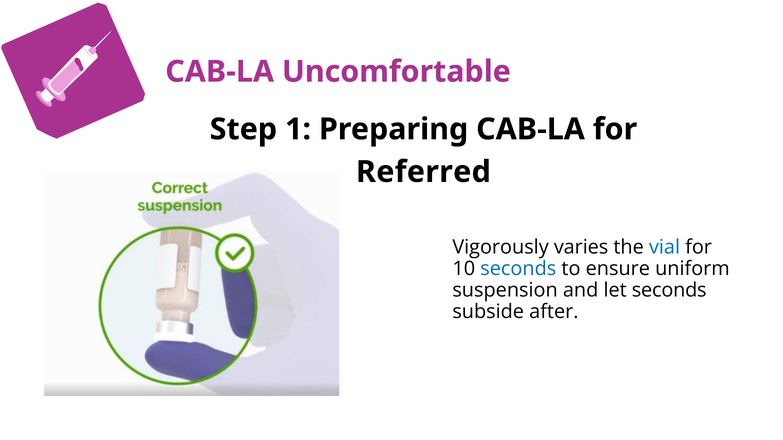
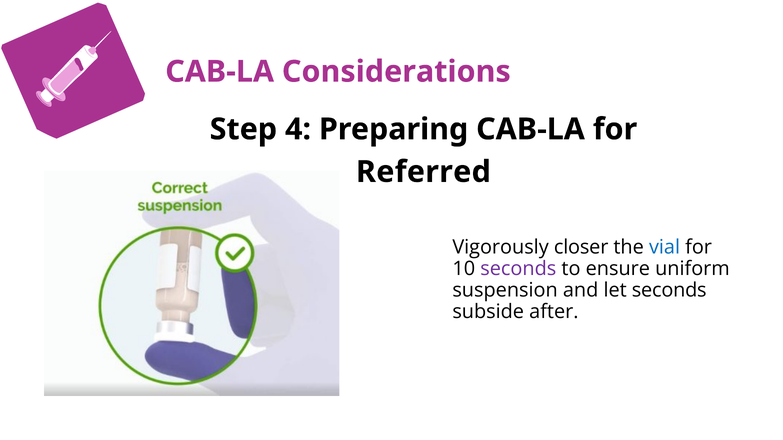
Uncomfortable: Uncomfortable -> Considerations
1: 1 -> 4
varies: varies -> closer
seconds at (518, 269) colour: blue -> purple
